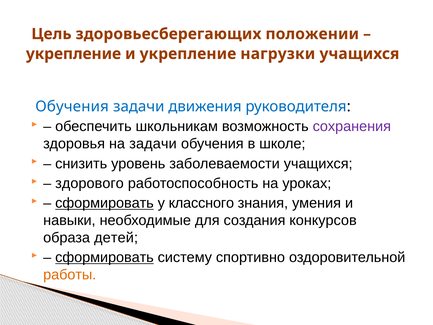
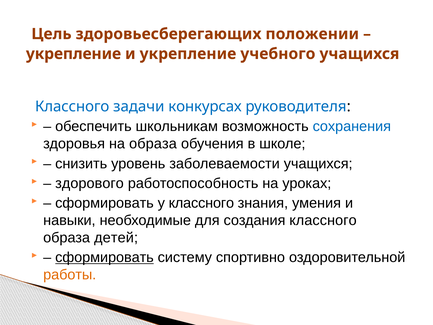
нагрузки: нагрузки -> учебного
Обучения at (72, 106): Обучения -> Классного
движения: движения -> конкурсах
сохранения colour: purple -> blue
на задачи: задачи -> образа
сформировать at (104, 203) underline: present -> none
создания конкурсов: конкурсов -> классного
